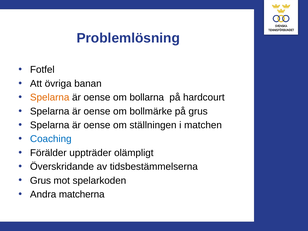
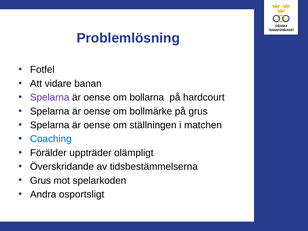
övriga: övriga -> vidare
Spelarna at (50, 97) colour: orange -> purple
matcherna: matcherna -> osportsligt
